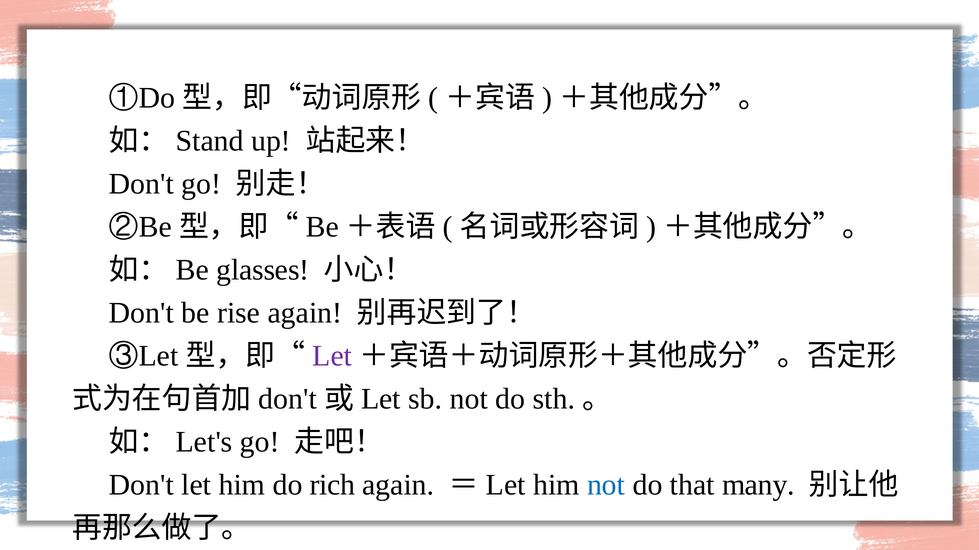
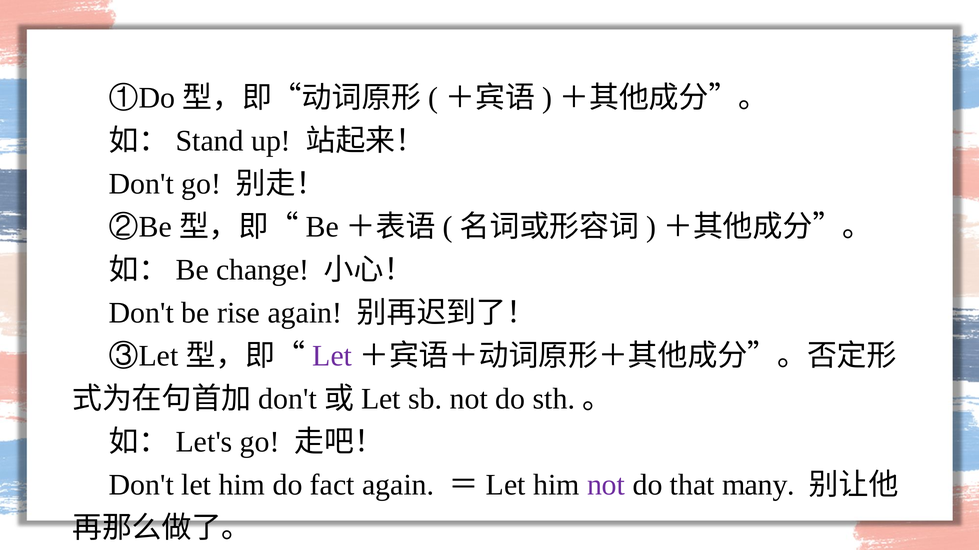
glasses: glasses -> change
rich: rich -> fact
not at (606, 486) colour: blue -> purple
